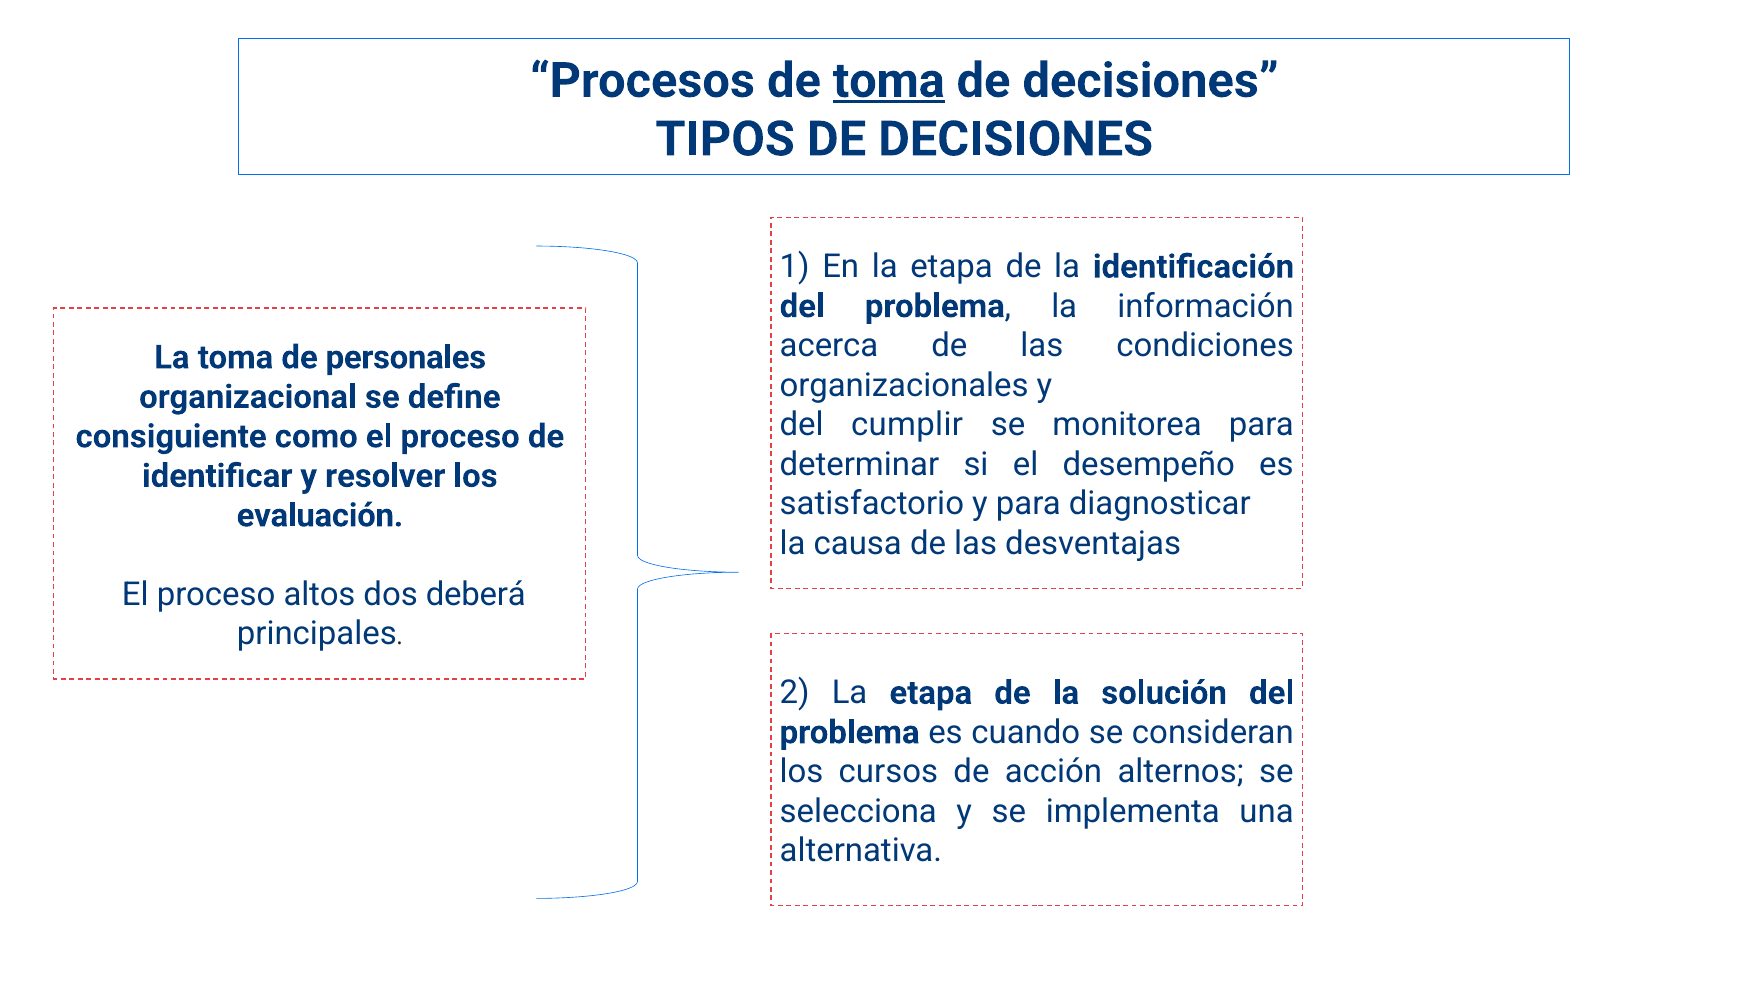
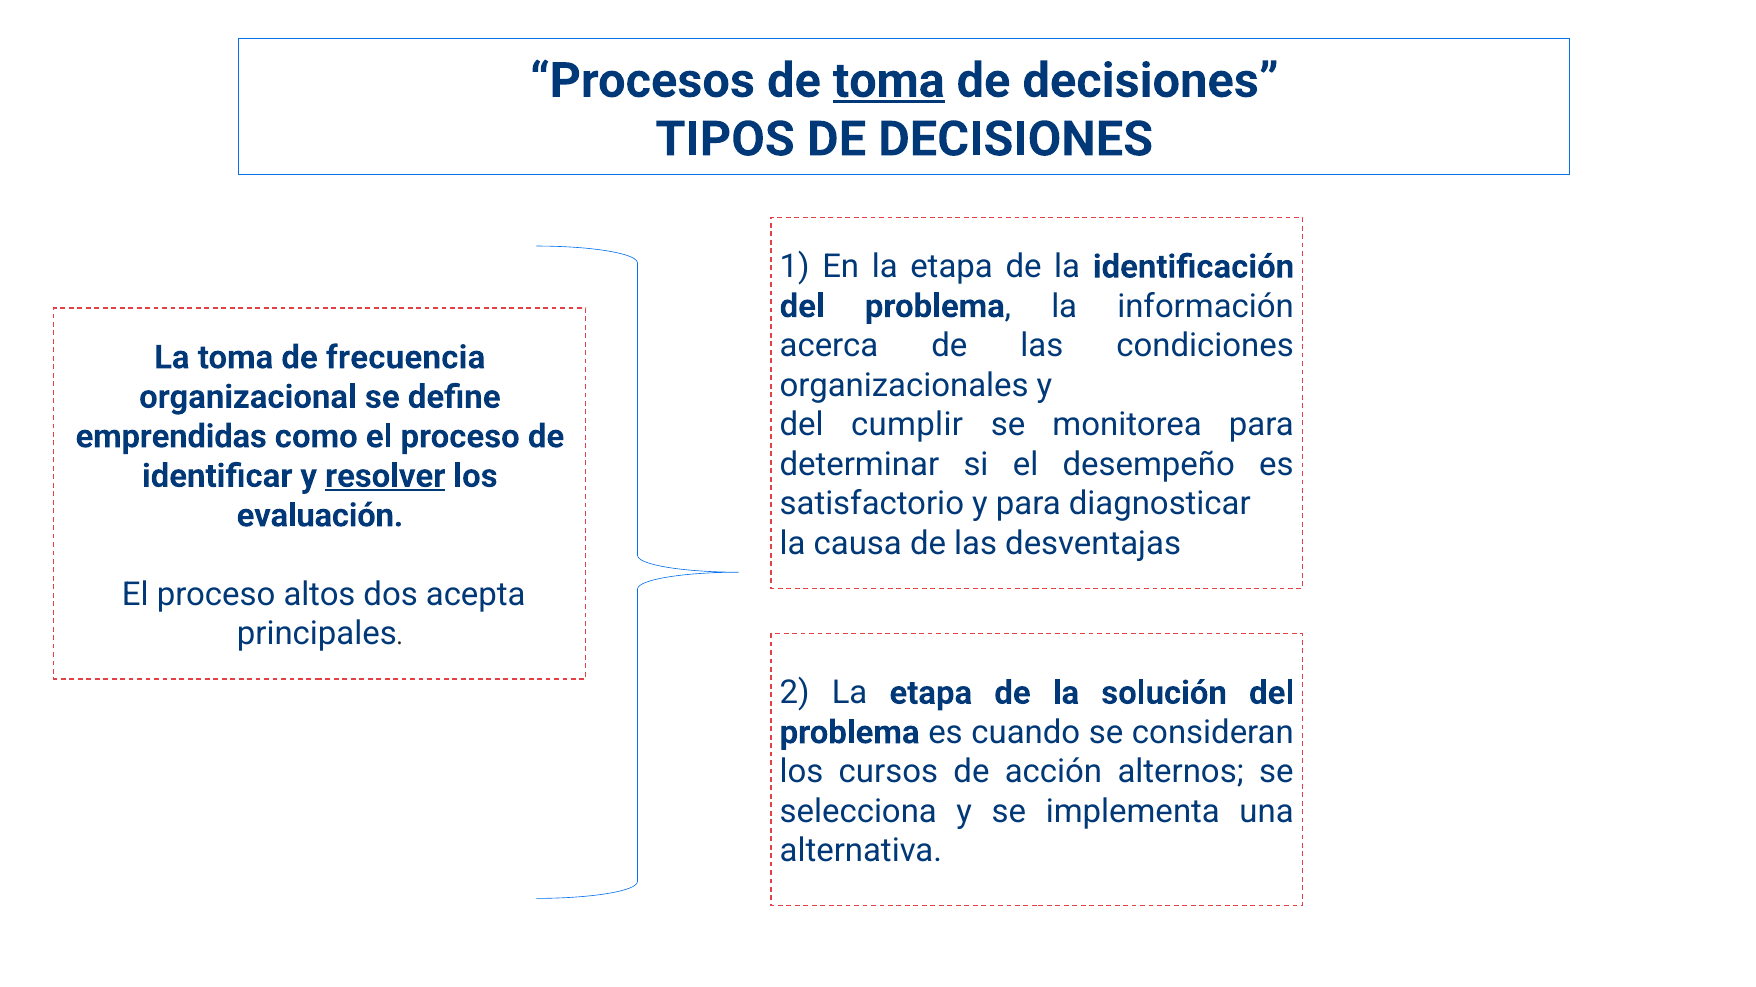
personales: personales -> frecuencia
consiguiente: consiguiente -> emprendidas
resolver underline: none -> present
deberá: deberá -> acepta
